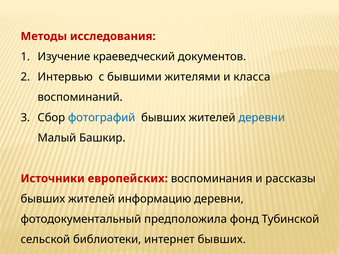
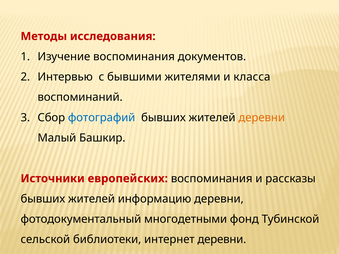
Изучение краеведческий: краеведческий -> воспоминания
деревни at (262, 118) colour: blue -> orange
предположила: предположила -> многодетными
интернет бывших: бывших -> деревни
